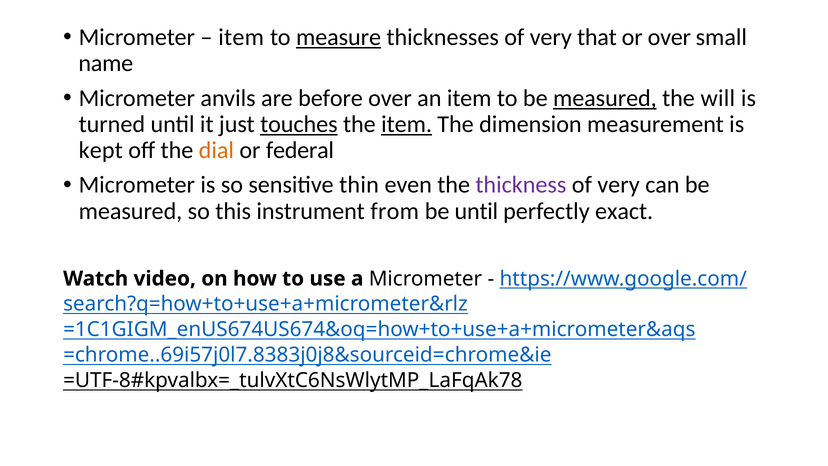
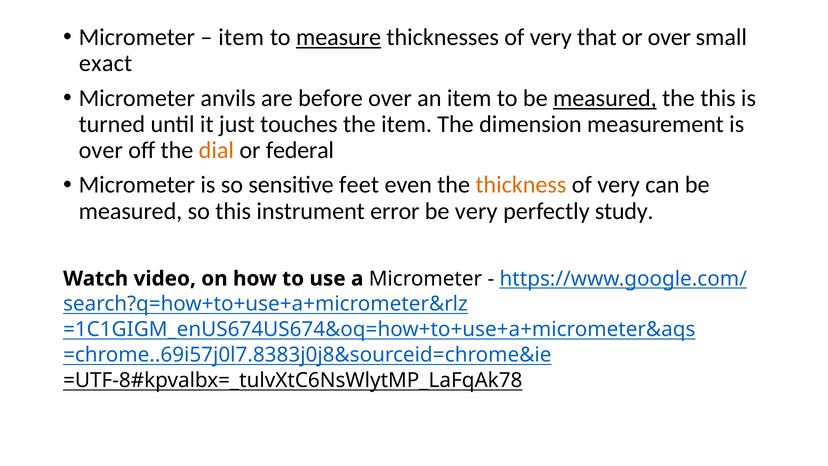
name: name -> exact
the will: will -> this
touches underline: present -> none
item at (407, 124) underline: present -> none
kept at (101, 150): kept -> over
thin: thin -> feet
thickness colour: purple -> orange
from: from -> error
be until: until -> very
exact: exact -> study
